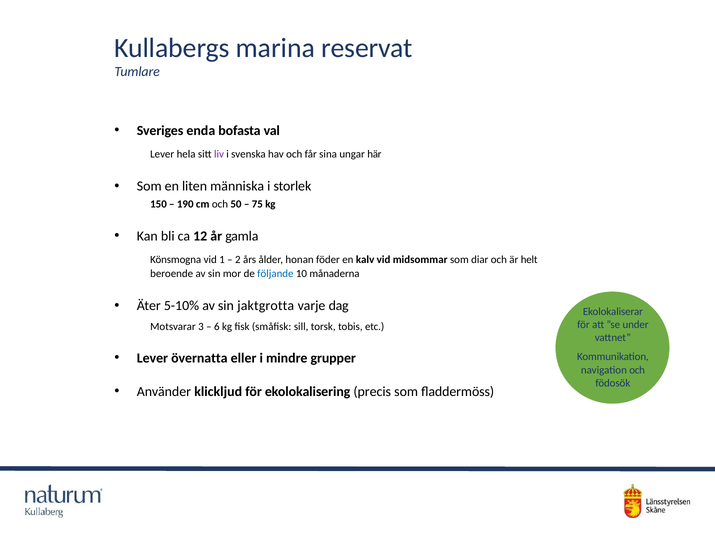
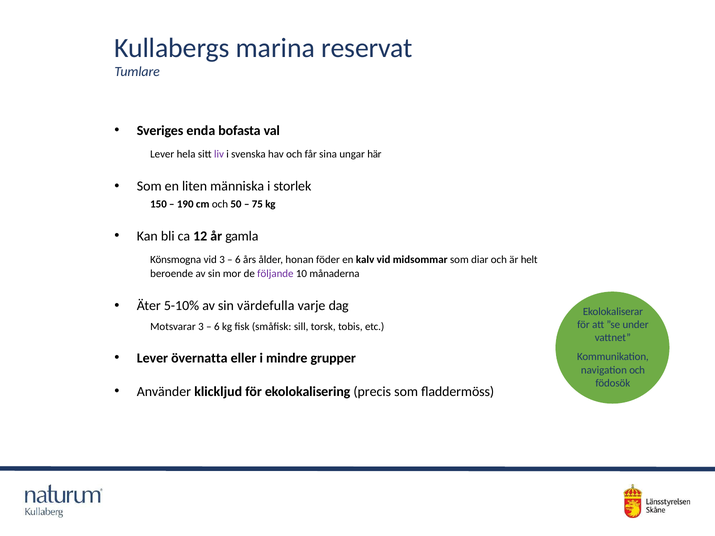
vid 1: 1 -> 3
2 at (238, 260): 2 -> 6
följande colour: blue -> purple
jaktgrotta: jaktgrotta -> värdefulla
